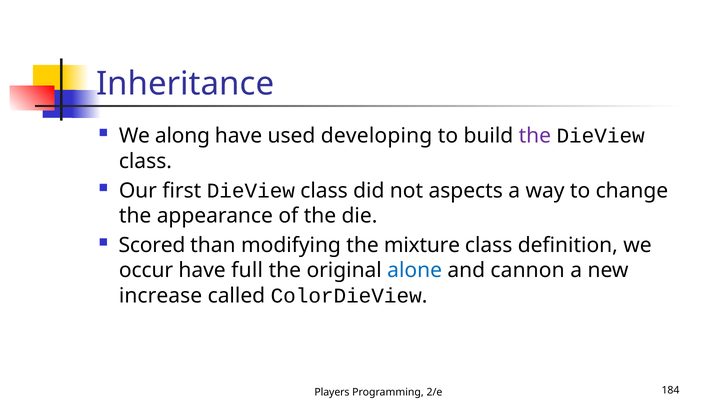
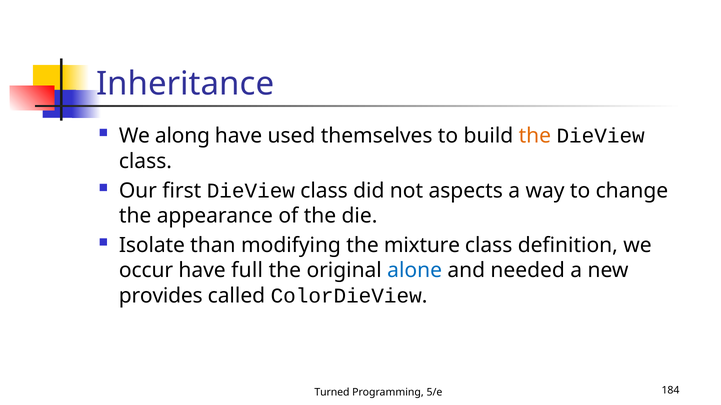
developing: developing -> themselves
the at (535, 136) colour: purple -> orange
Scored: Scored -> Isolate
cannon: cannon -> needed
increase: increase -> provides
Players: Players -> Turned
2/e: 2/e -> 5/e
